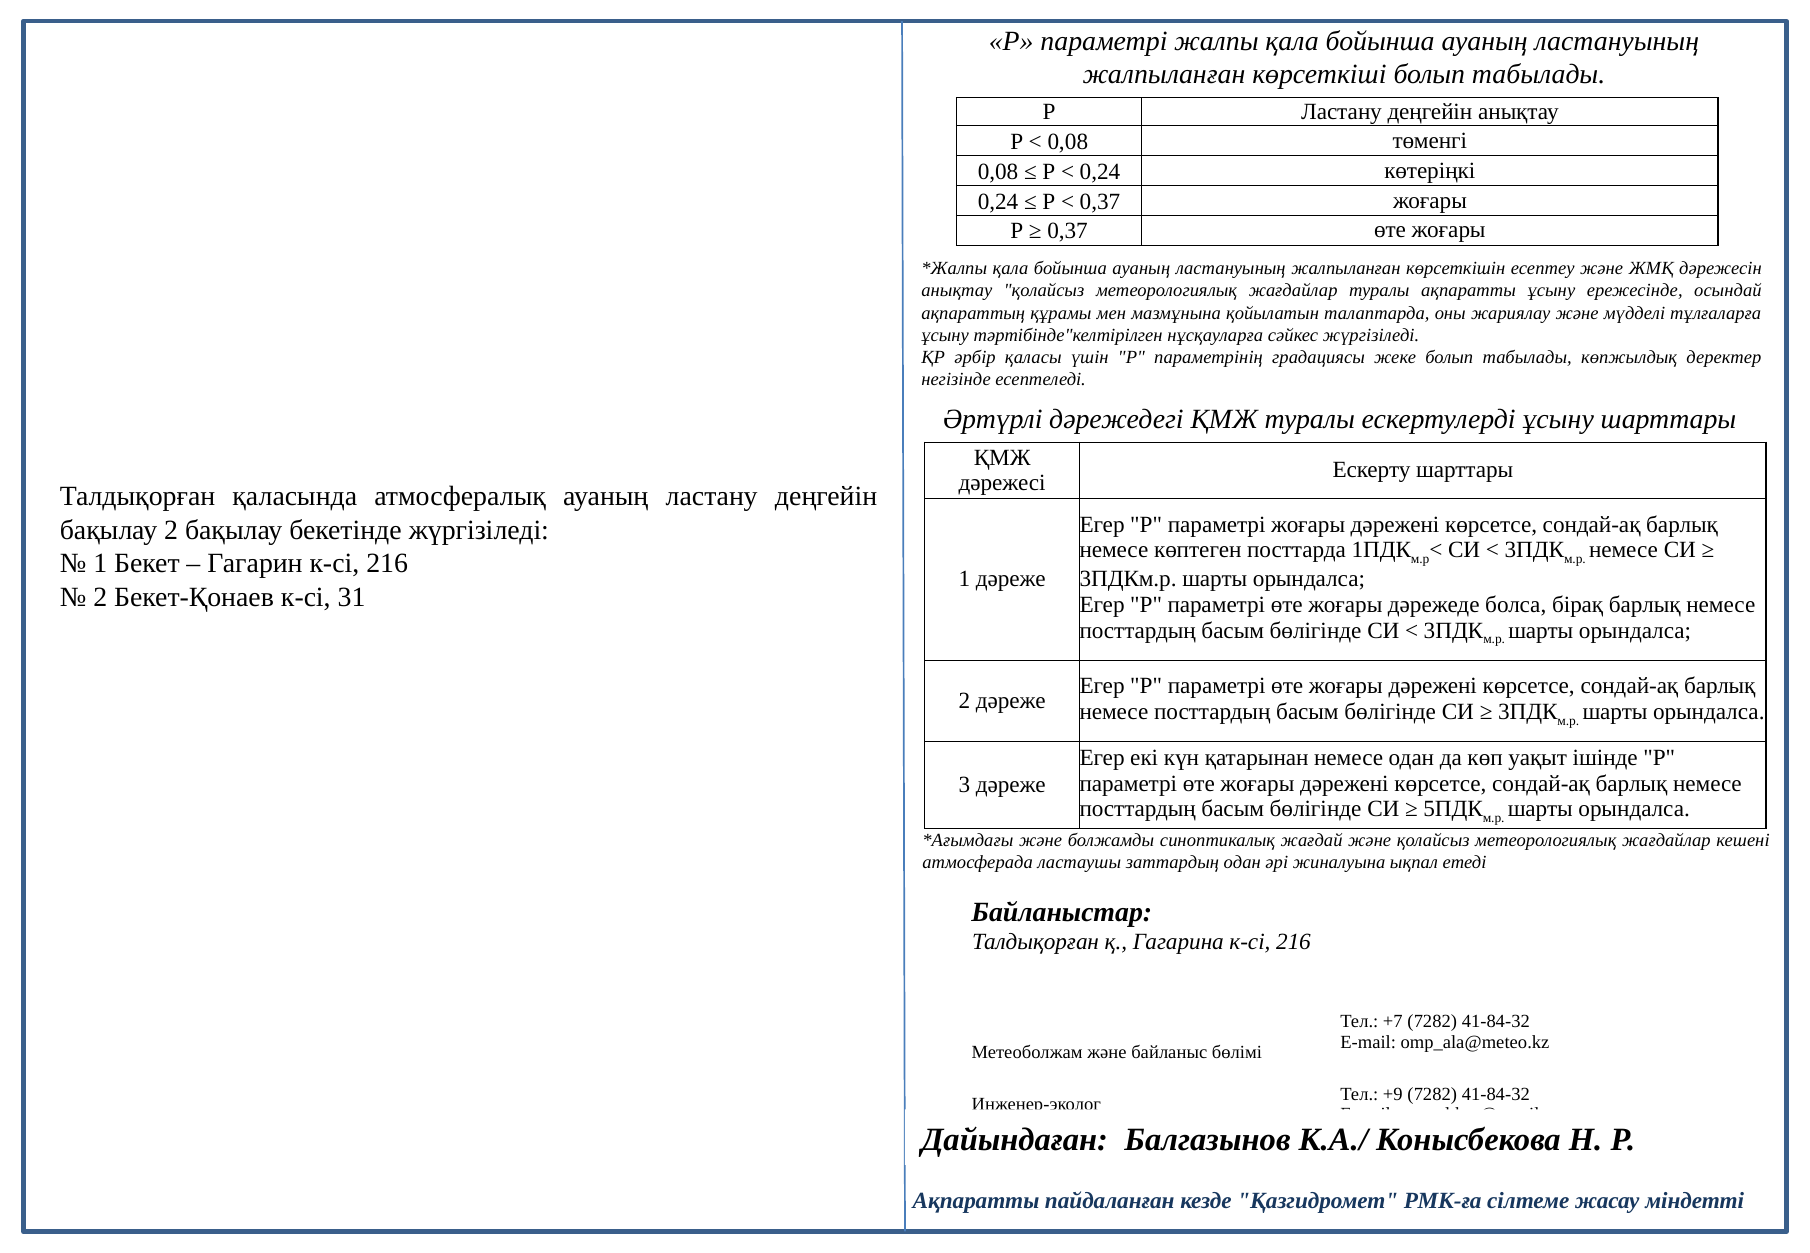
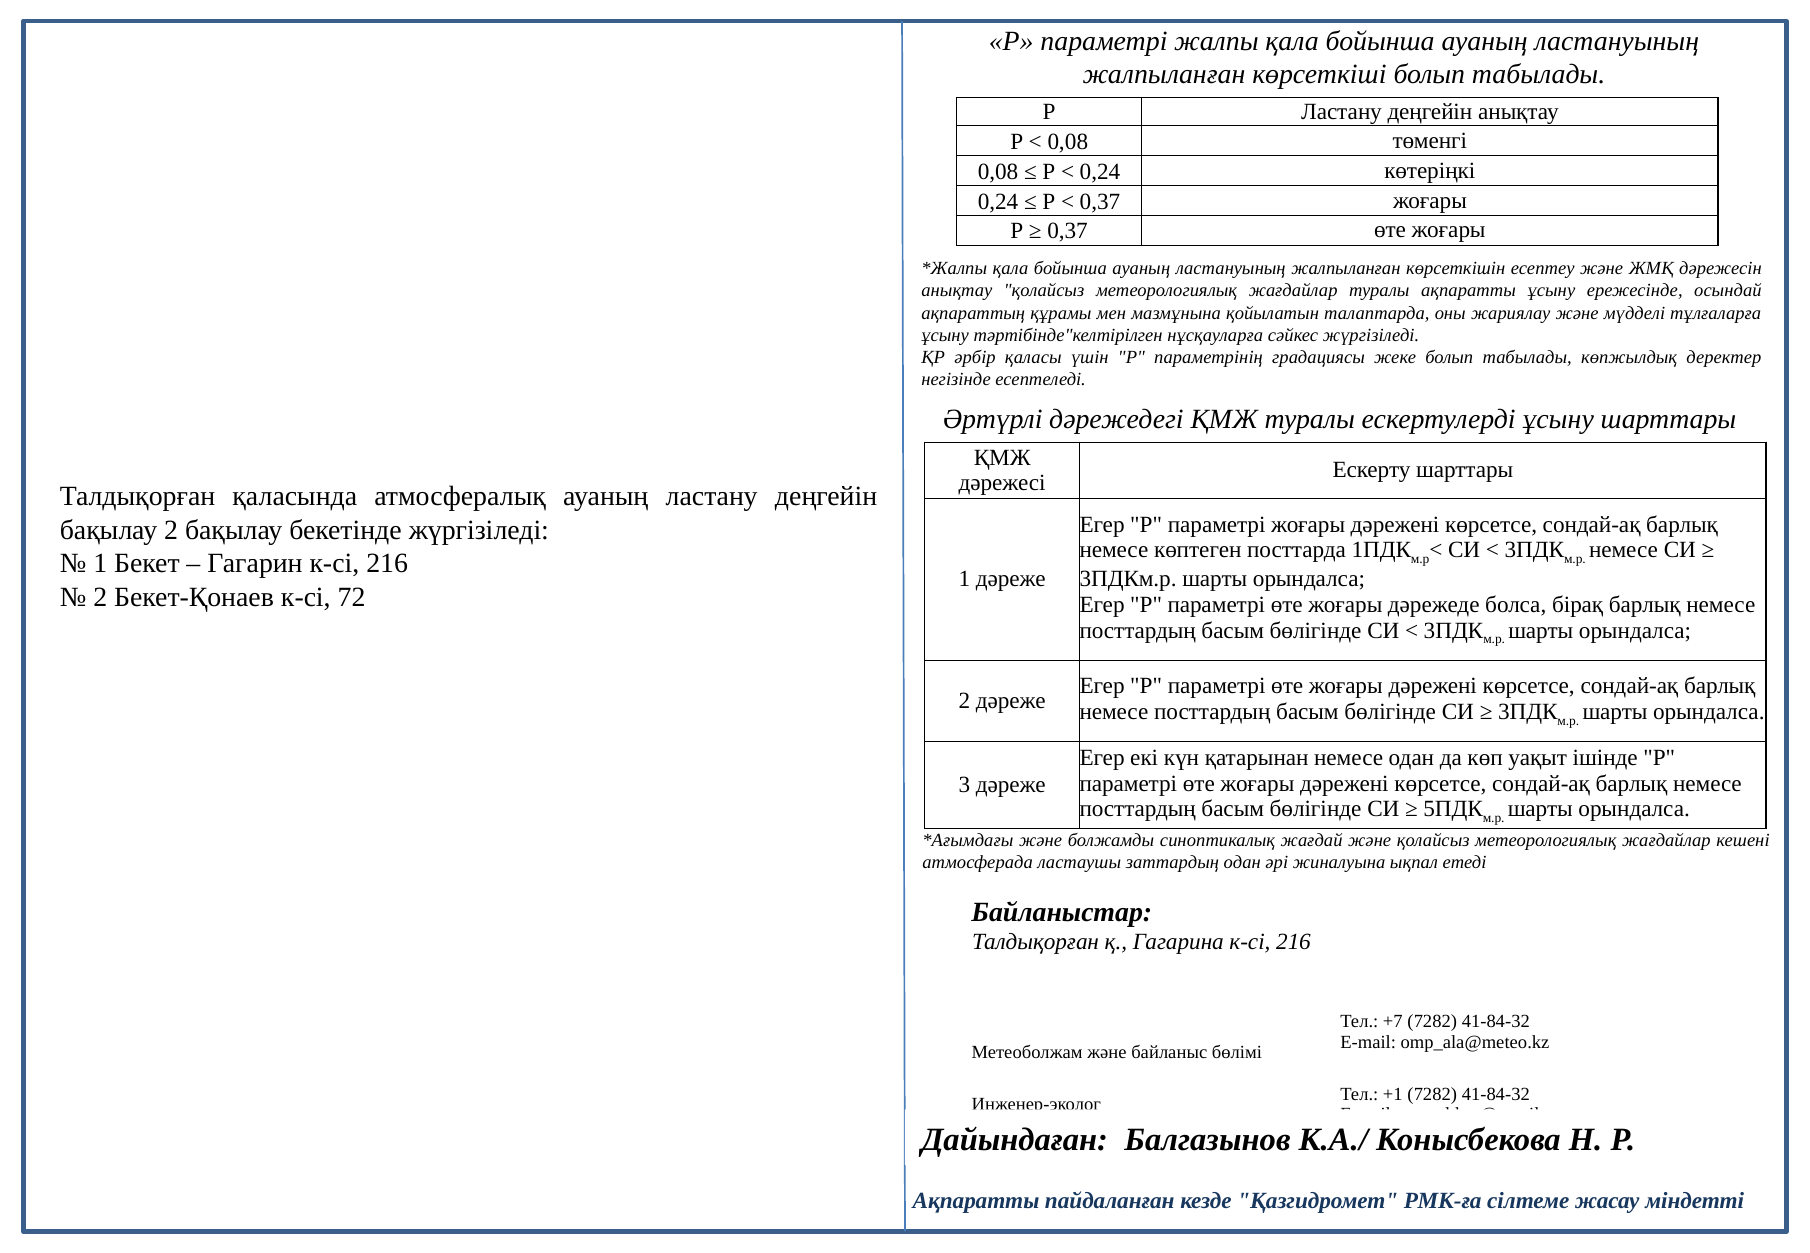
31: 31 -> 72
+9: +9 -> +1
